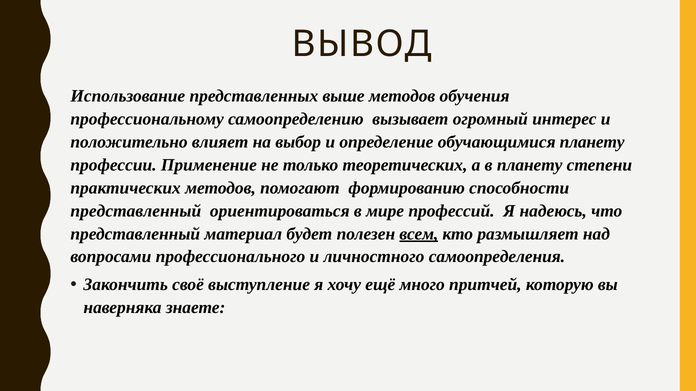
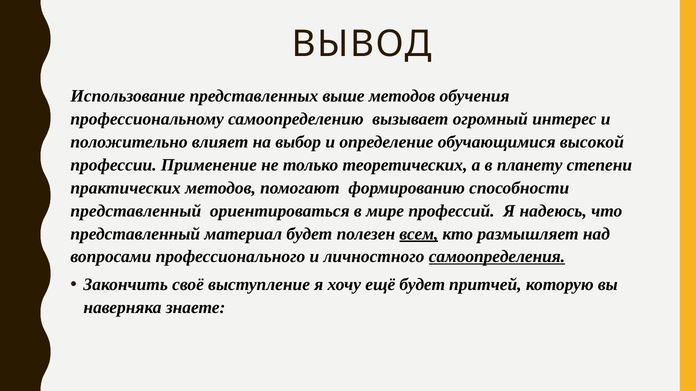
обучающимися планету: планету -> высокой
самоопределения underline: none -> present
ещё много: много -> будет
